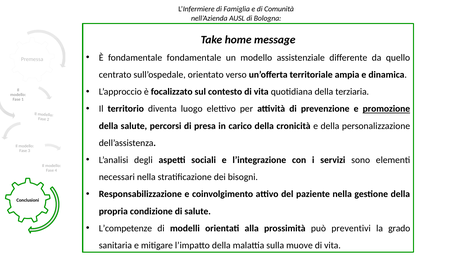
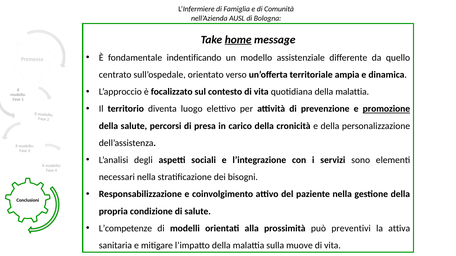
home underline: none -> present
fondamentale fondamentale: fondamentale -> indentificando
quotidiana della terziaria: terziaria -> malattia
grado: grado -> attiva
